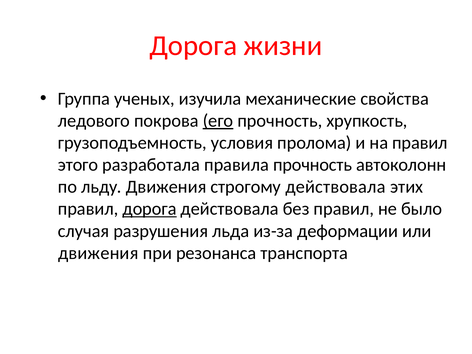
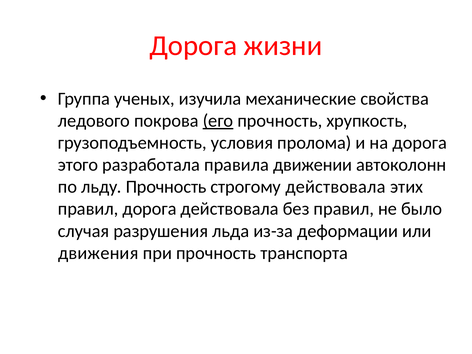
на правил: правил -> дорога
правила прочность: прочность -> движении
льду Движения: Движения -> Прочность
дорога at (150, 209) underline: present -> none
при резонанса: резонанса -> прочность
